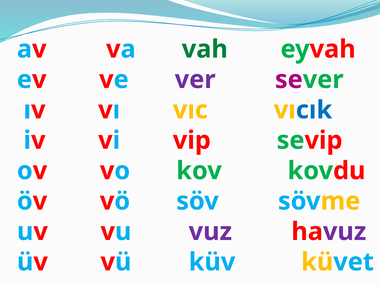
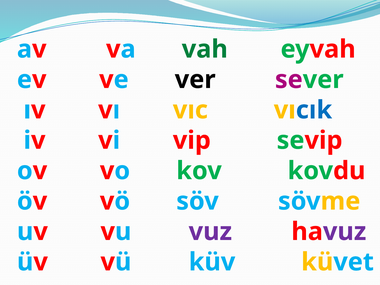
ver colour: purple -> black
